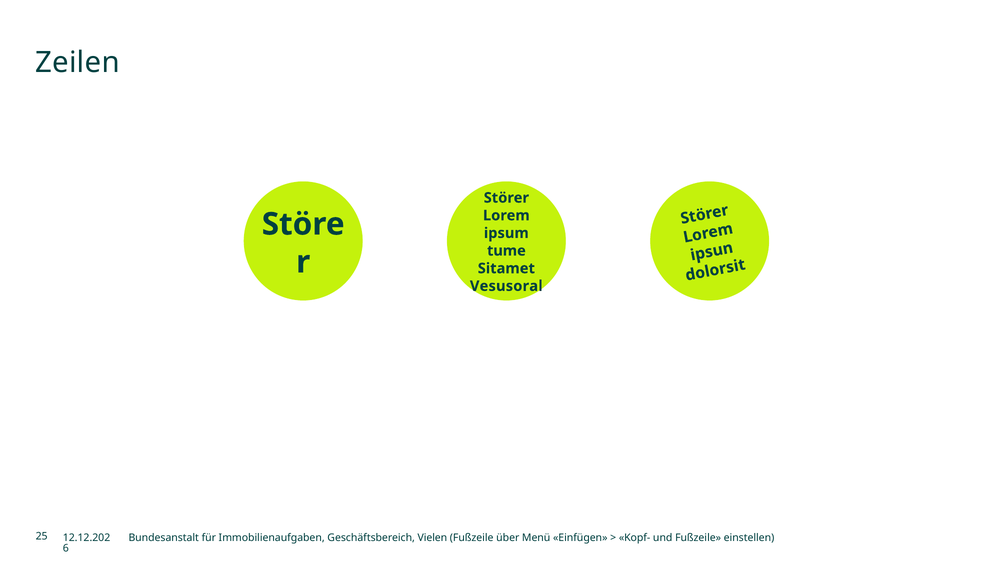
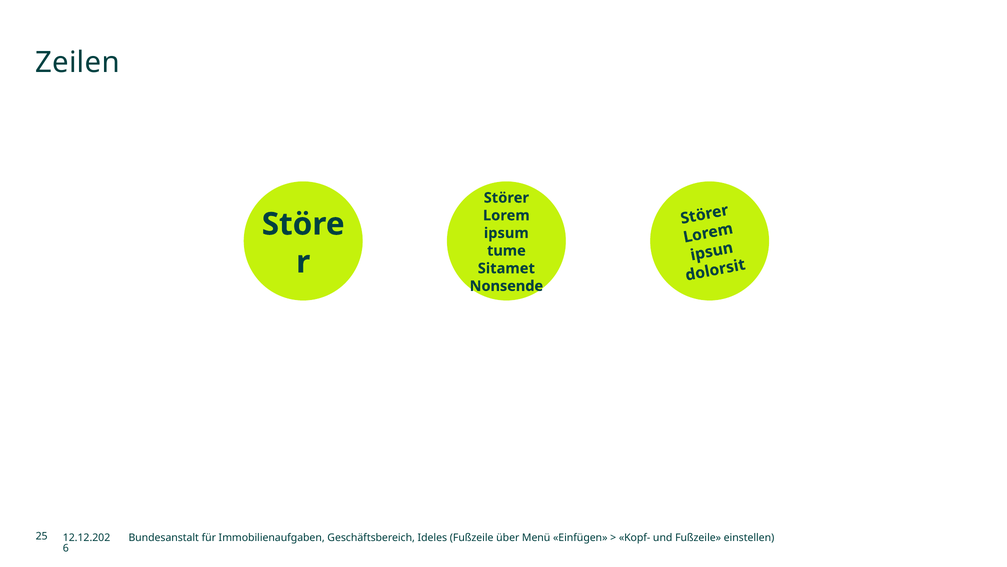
Vesusoral: Vesusoral -> Nonsende
Vielen: Vielen -> Ideles
